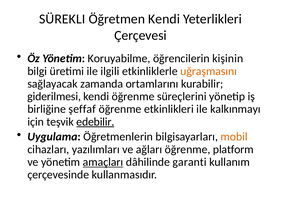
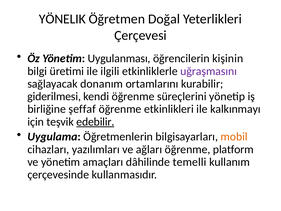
SÜREKLI: SÜREKLI -> YÖNELIK
Öğretmen Kendi: Kendi -> Doğal
Koruyabilme: Koruyabilme -> Uygulanması
uğraşmasını colour: orange -> purple
zamanda: zamanda -> donanım
amaçları underline: present -> none
garanti: garanti -> temelli
